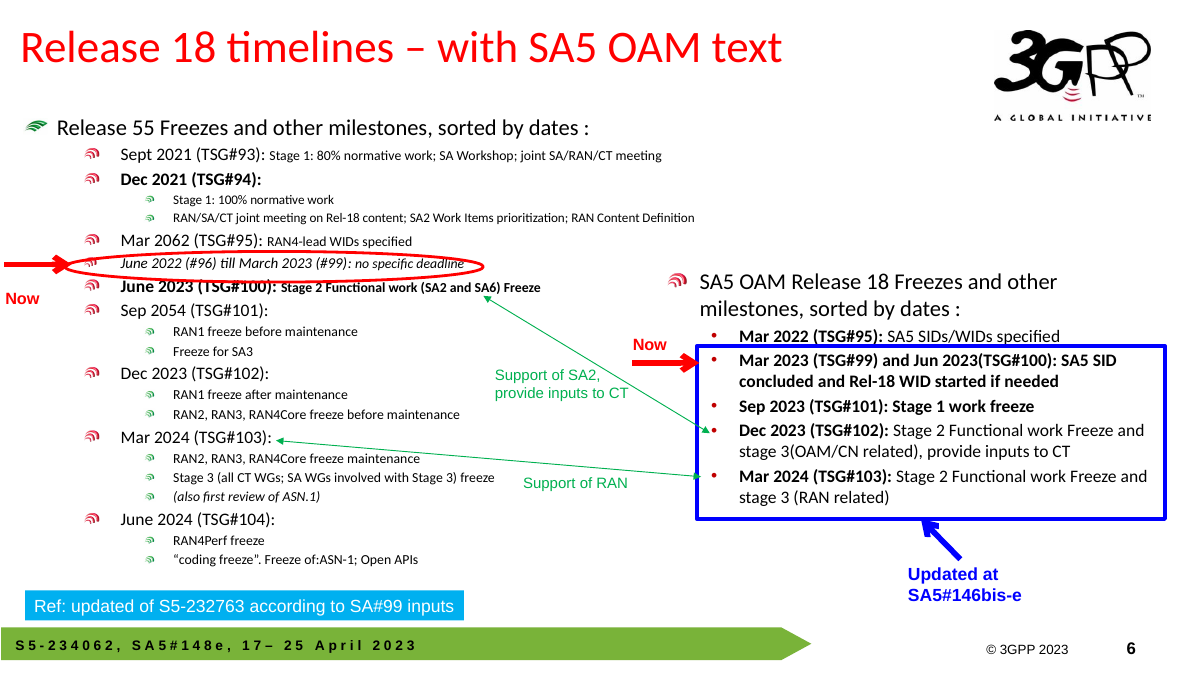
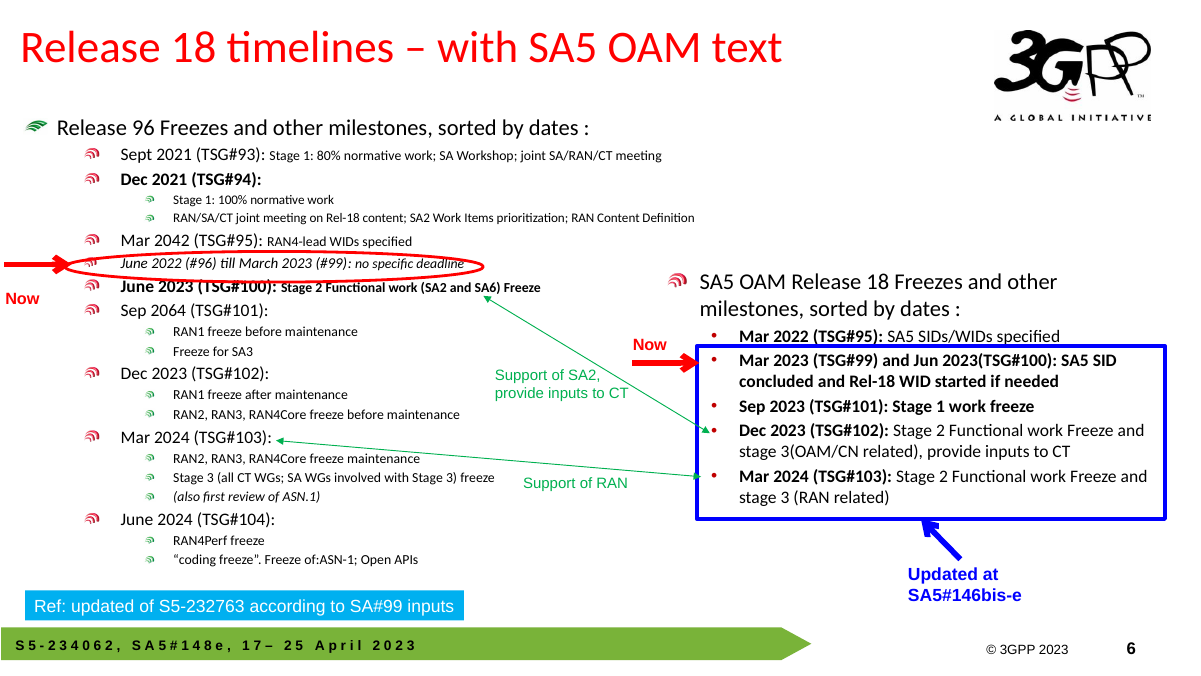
55: 55 -> 96
2062: 2062 -> 2042
2054: 2054 -> 2064
